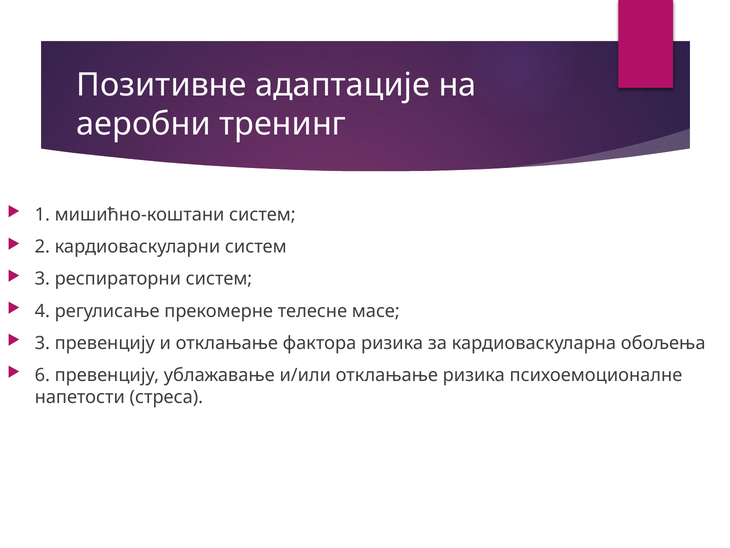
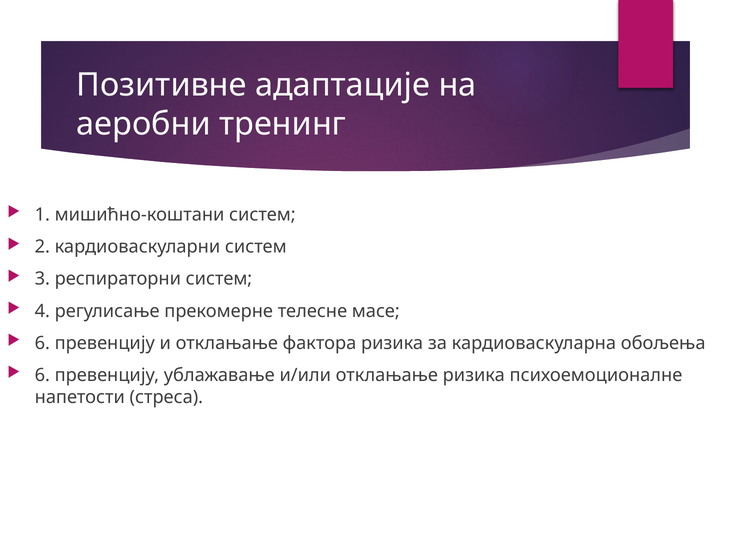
3 at (42, 343): 3 -> 6
